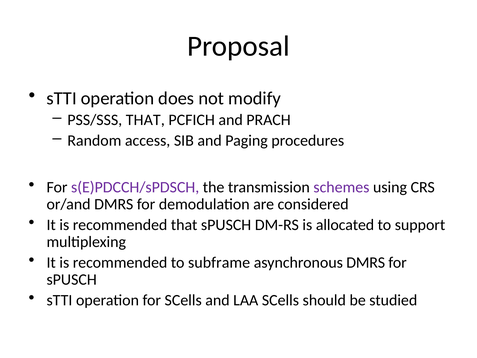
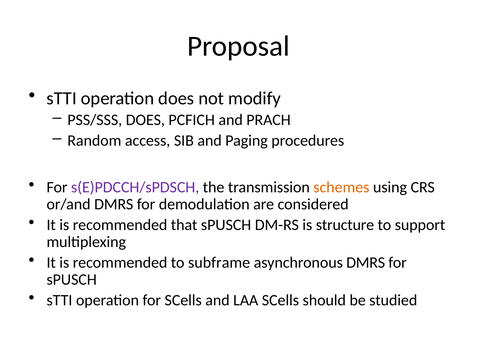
PSS/SSS THAT: THAT -> DOES
schemes colour: purple -> orange
allocated: allocated -> structure
